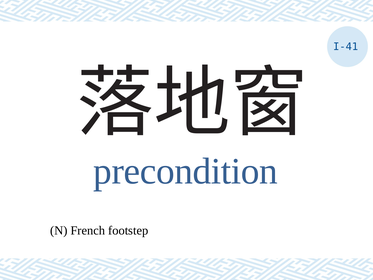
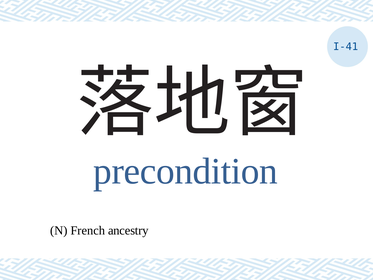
footstep: footstep -> ancestry
